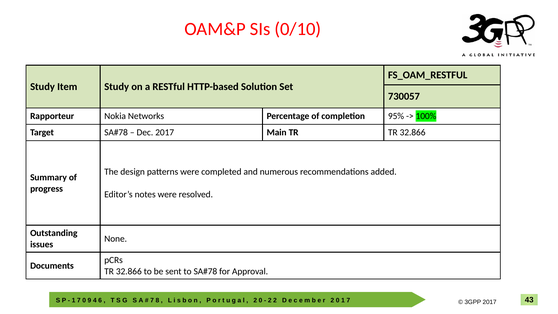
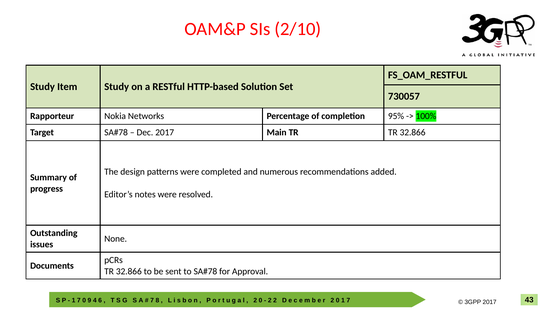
0/10: 0/10 -> 2/10
